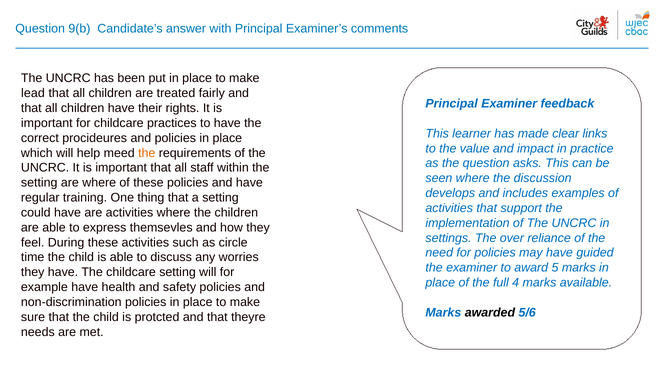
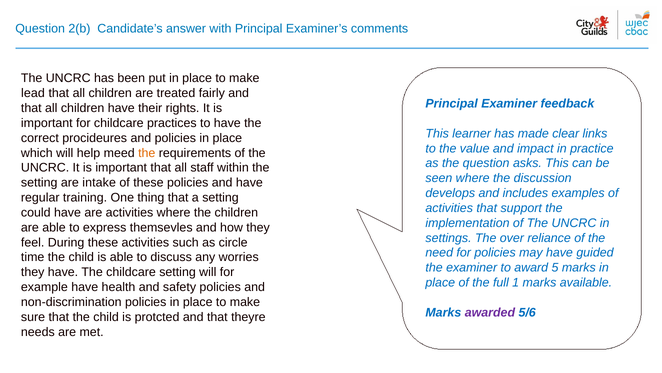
9(b: 9(b -> 2(b
are where: where -> intake
4: 4 -> 1
awarded colour: black -> purple
